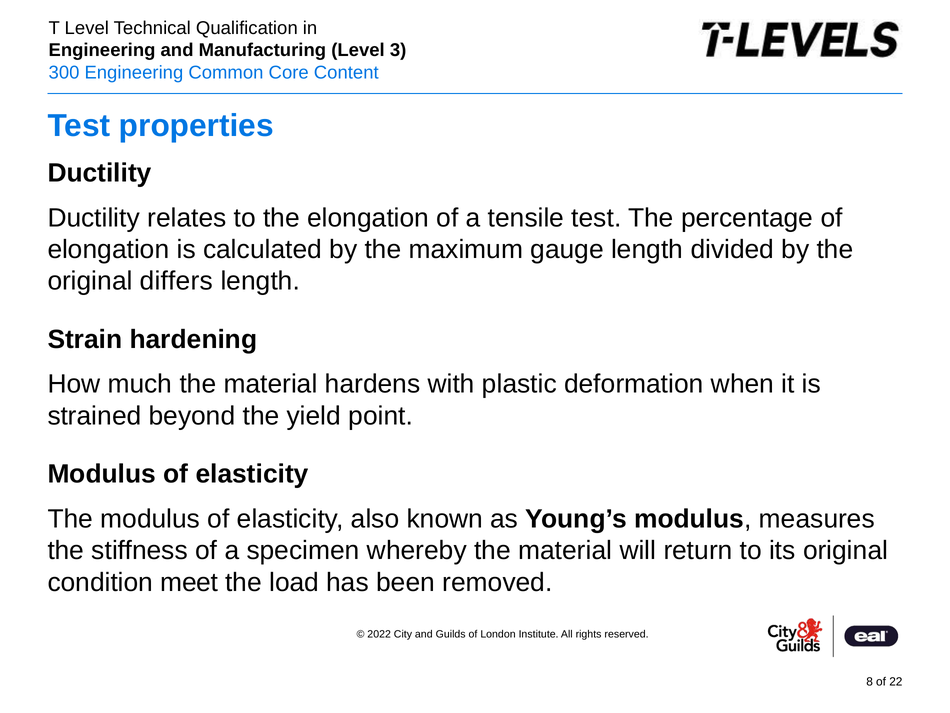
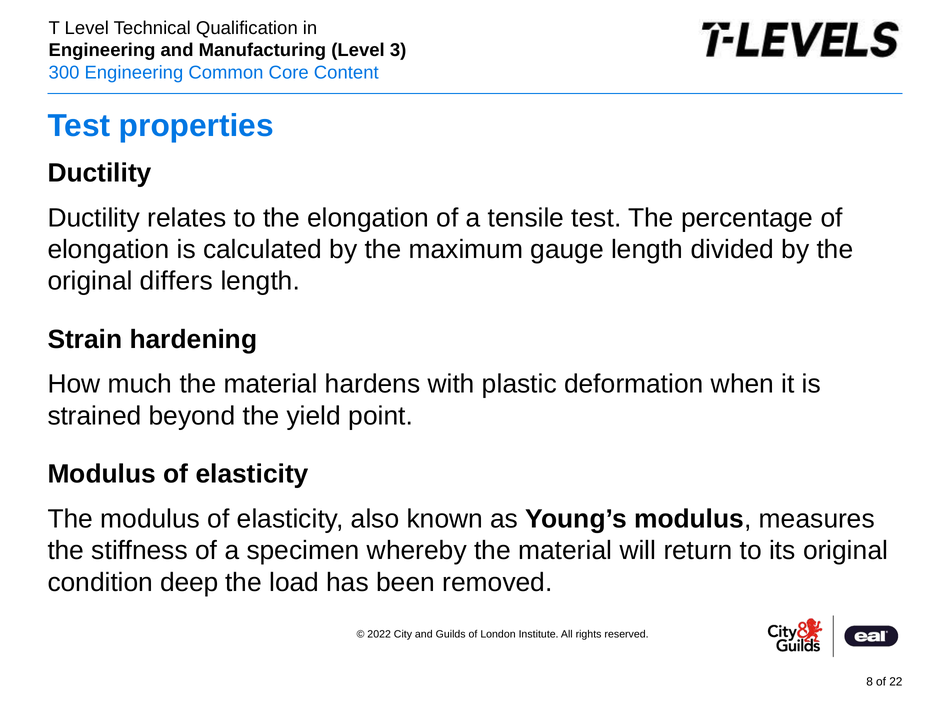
meet: meet -> deep
